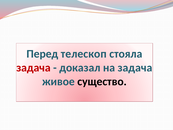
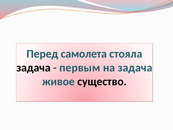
телескоп: телескоп -> самолета
задача at (33, 68) colour: red -> black
доказал: доказал -> первым
